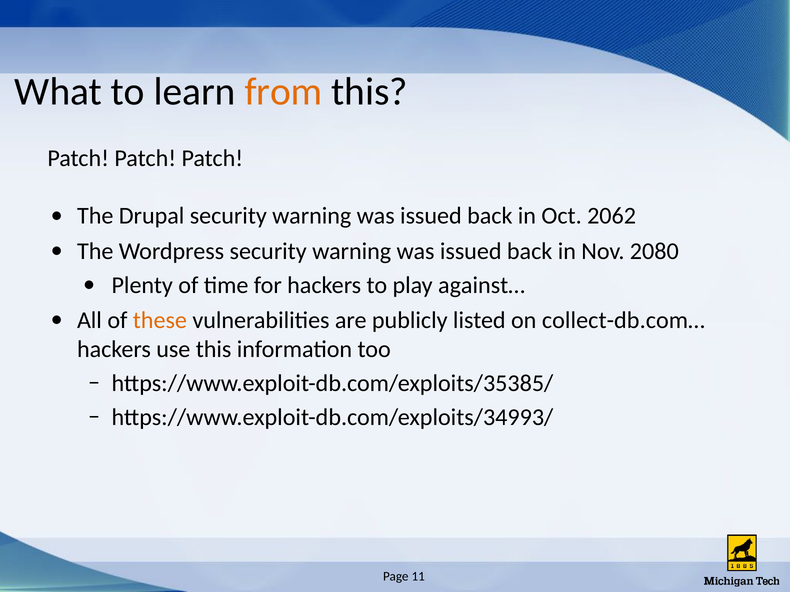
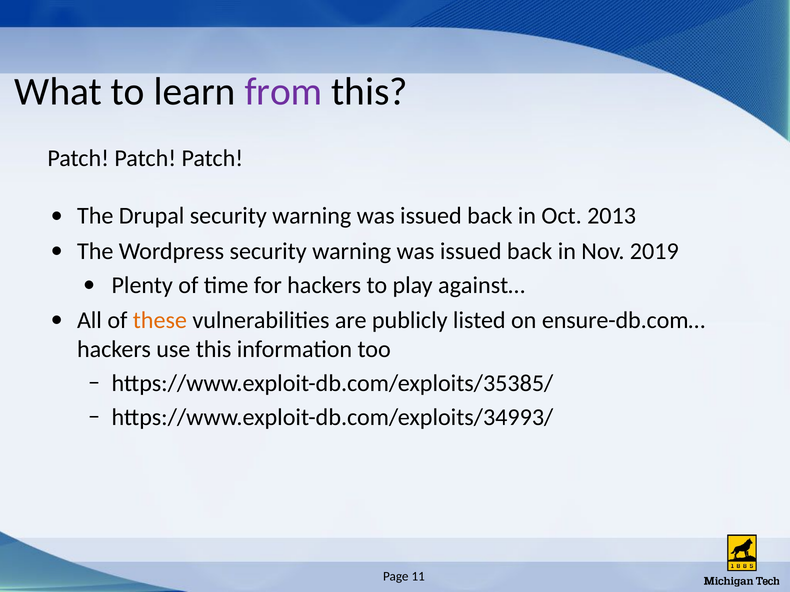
from colour: orange -> purple
2062: 2062 -> 2013
2080: 2080 -> 2019
collect-db.com…: collect-db.com… -> ensure-db.com…
